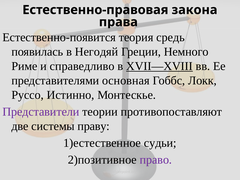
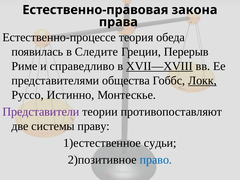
Естественно-появится: Естественно-появится -> Естественно-процессе
средь: средь -> обеда
Негодяй: Негодяй -> Следите
Немного: Немного -> Перерыв
основная: основная -> общества
Локк underline: none -> present
право colour: purple -> blue
